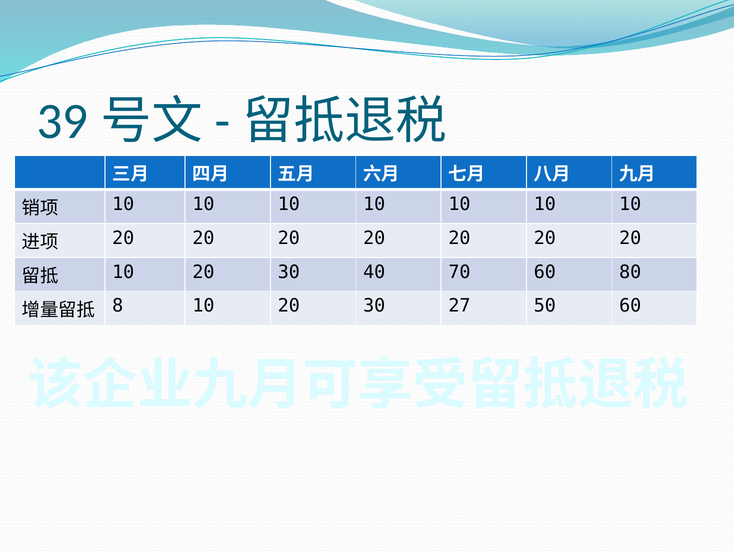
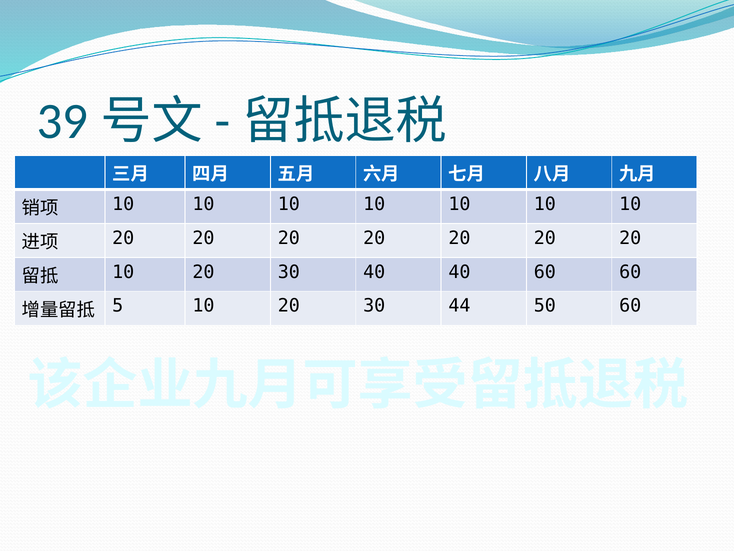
40 70: 70 -> 40
60 80: 80 -> 60
8: 8 -> 5
27: 27 -> 44
